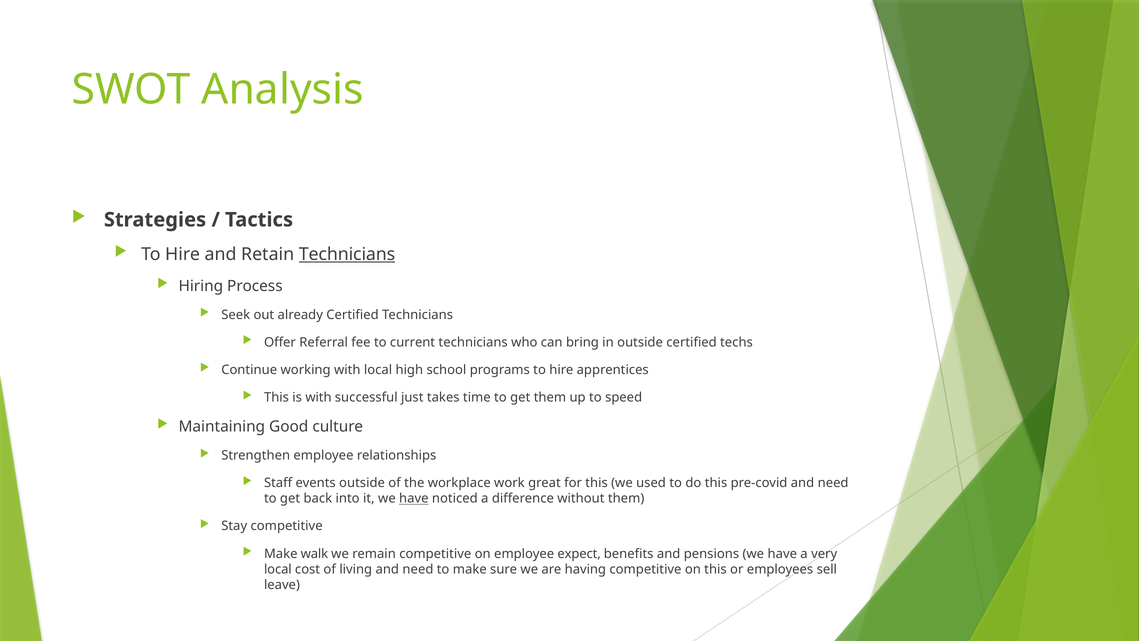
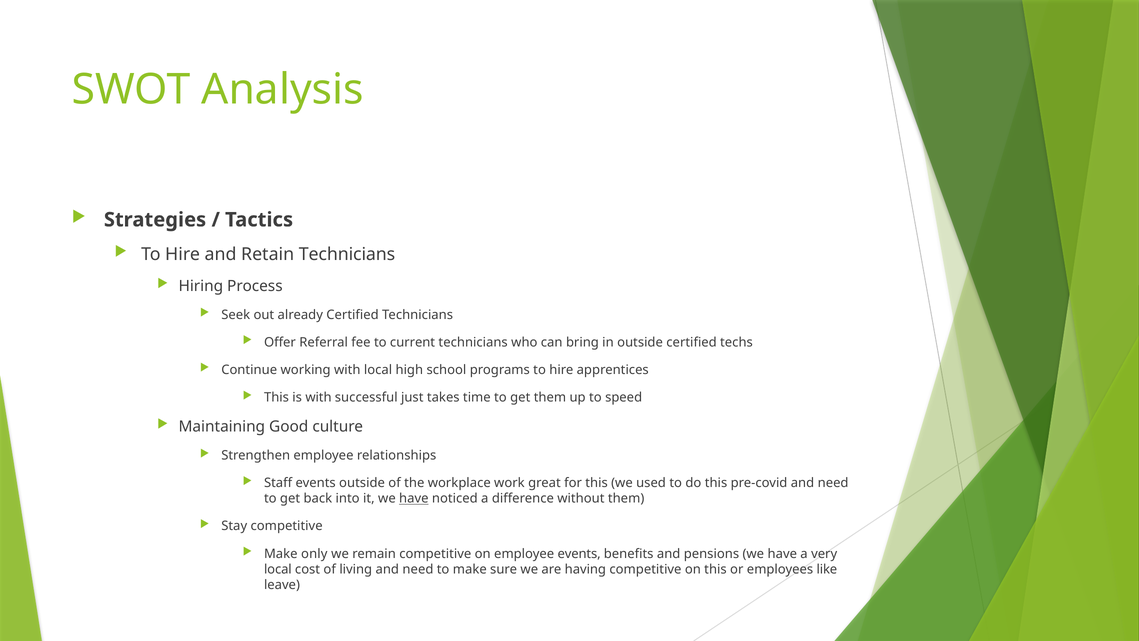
Technicians at (347, 254) underline: present -> none
walk: walk -> only
employee expect: expect -> events
sell: sell -> like
